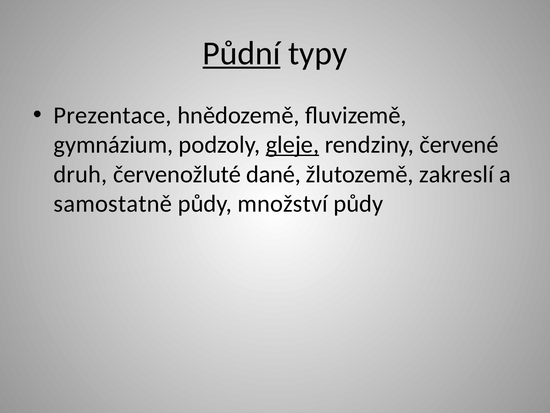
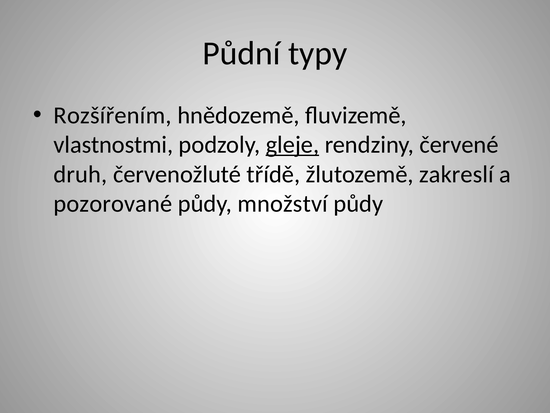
Půdní underline: present -> none
Prezentace: Prezentace -> Rozšířením
gymnázium: gymnázium -> vlastnostmi
dané: dané -> třídě
samostatně: samostatně -> pozorované
